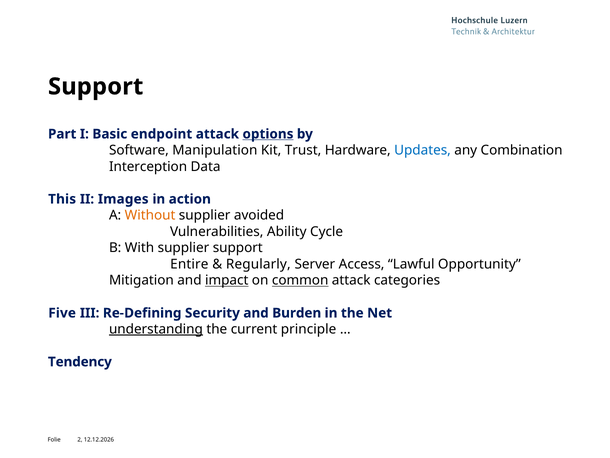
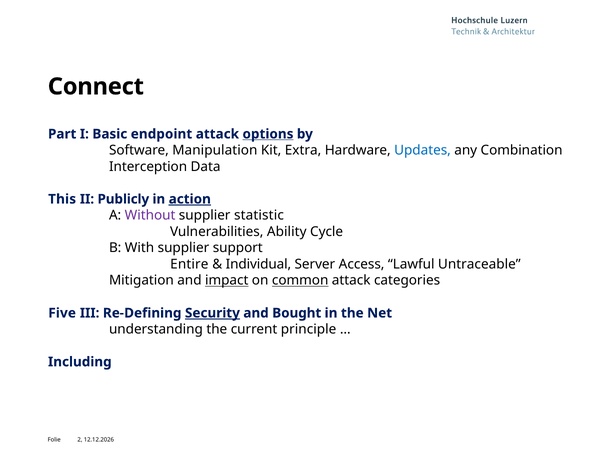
Support at (96, 86): Support -> Connect
Trust: Trust -> Extra
Images: Images -> Publicly
action underline: none -> present
Without colour: orange -> purple
avoided: avoided -> statistic
Regularly: Regularly -> Individual
Opportunity: Opportunity -> Untraceable
Security underline: none -> present
Burden: Burden -> Bought
understanding underline: present -> none
Tendency: Tendency -> Including
